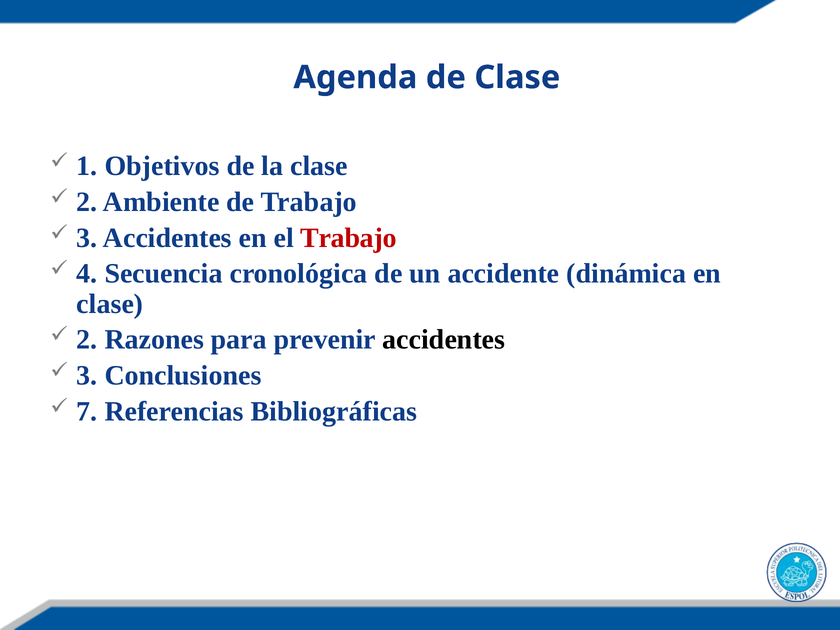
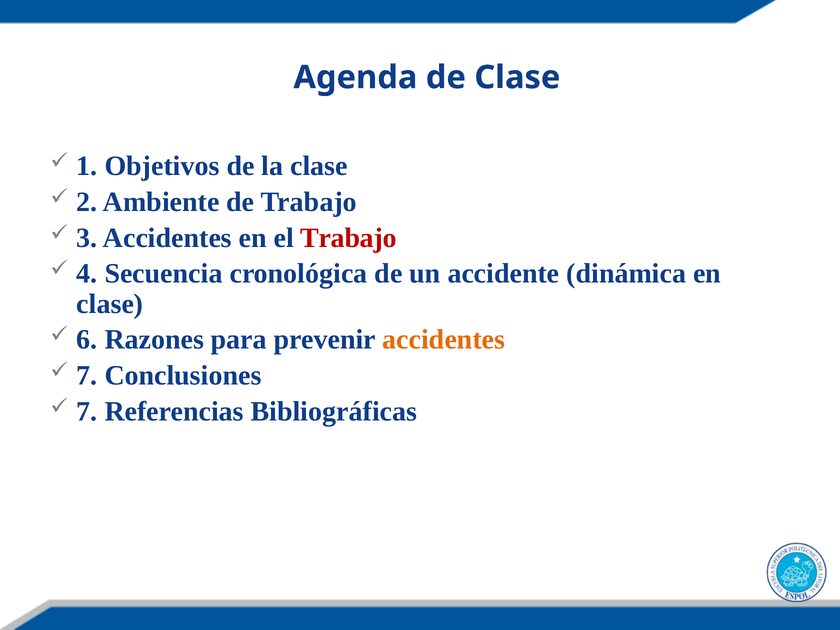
2 at (87, 340): 2 -> 6
accidentes at (444, 340) colour: black -> orange
3 at (87, 375): 3 -> 7
